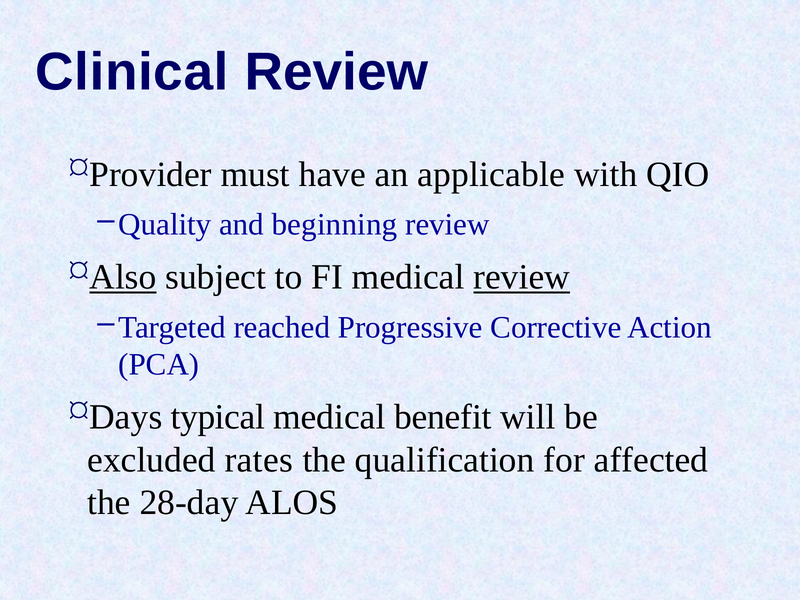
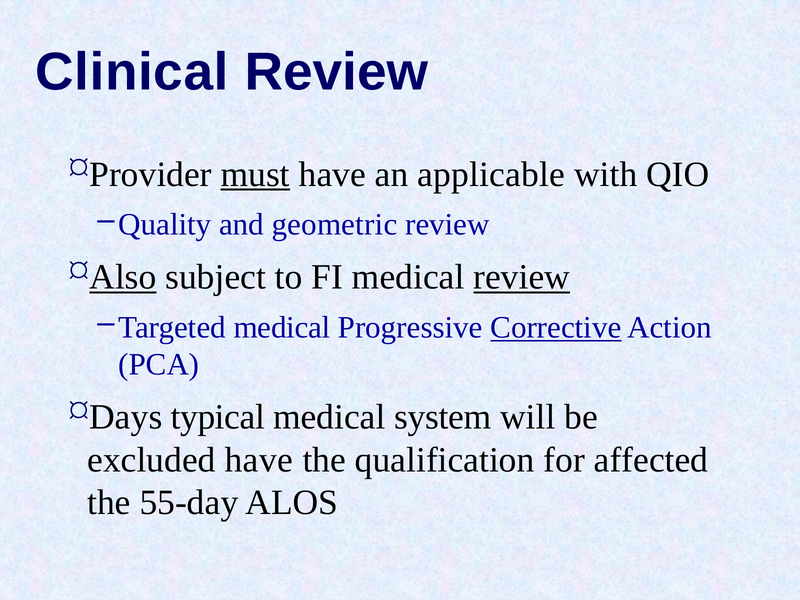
must underline: none -> present
beginning: beginning -> geometric
Targeted reached: reached -> medical
Corrective underline: none -> present
benefit: benefit -> system
excluded rates: rates -> have
28-day: 28-day -> 55-day
